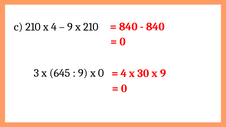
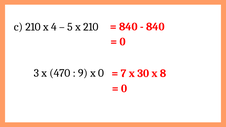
9 at (70, 27): 9 -> 5
645: 645 -> 470
4 at (124, 73): 4 -> 7
x 9: 9 -> 8
